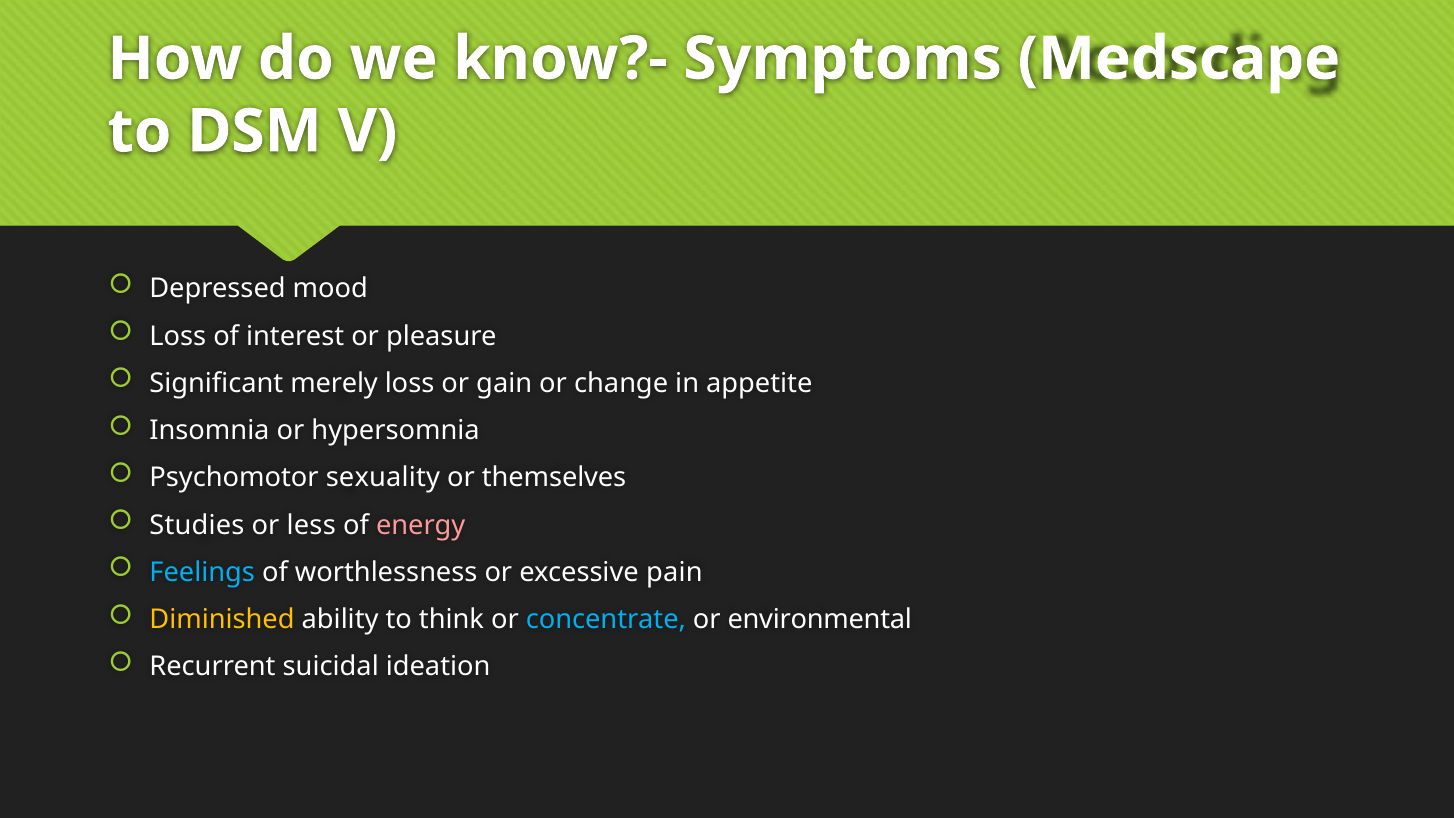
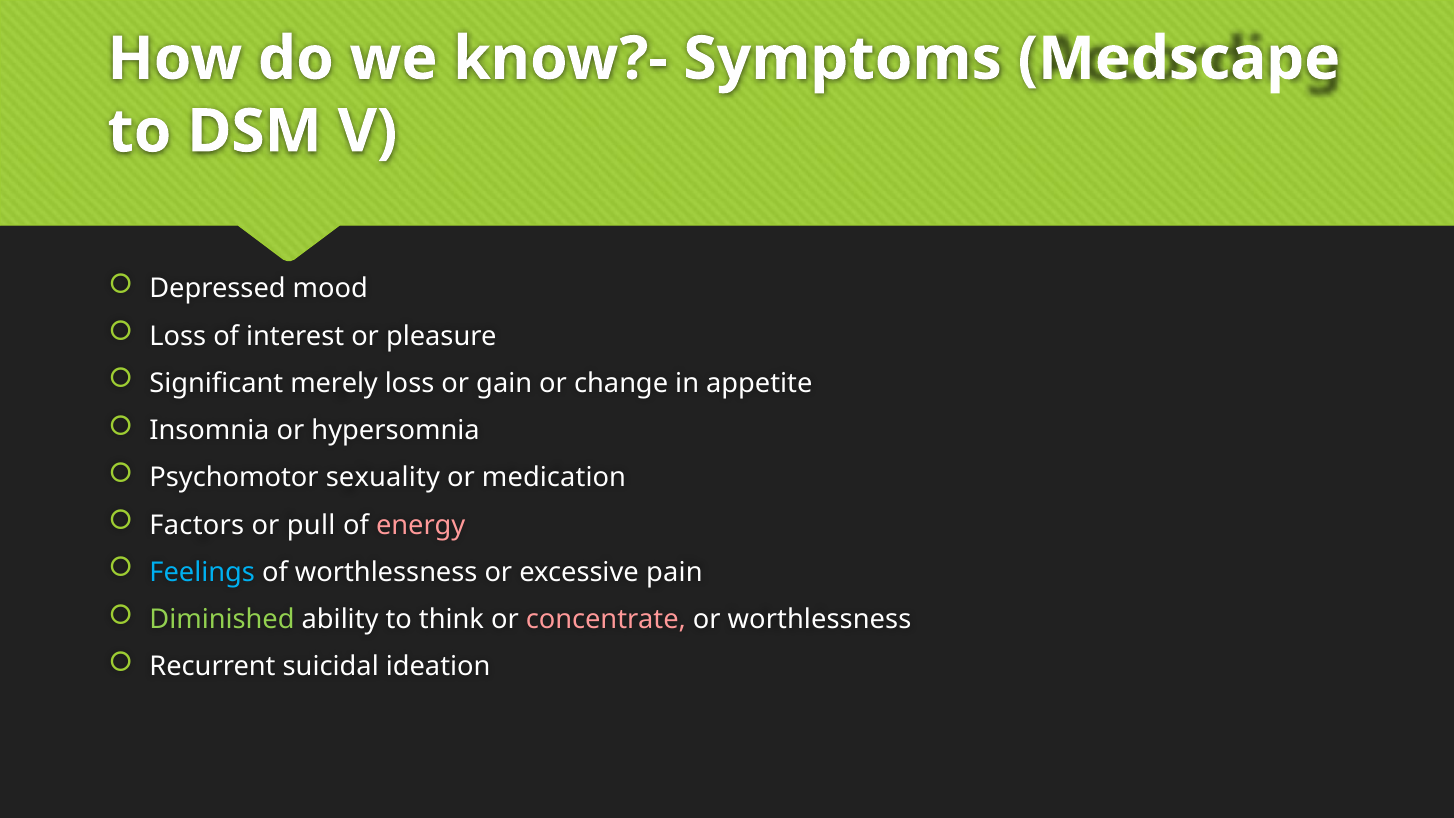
themselves: themselves -> medication
Studies: Studies -> Factors
less: less -> pull
Diminished colour: yellow -> light green
concentrate colour: light blue -> pink
or environmental: environmental -> worthlessness
